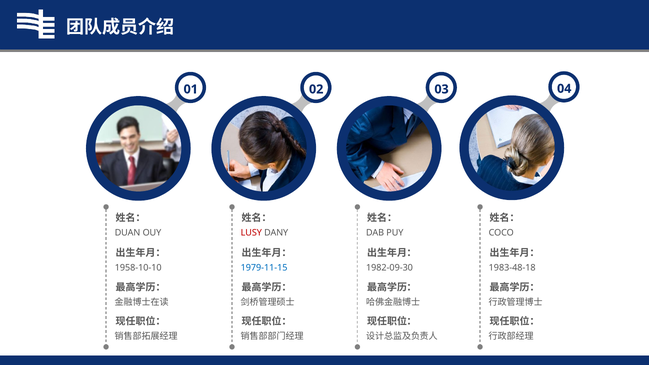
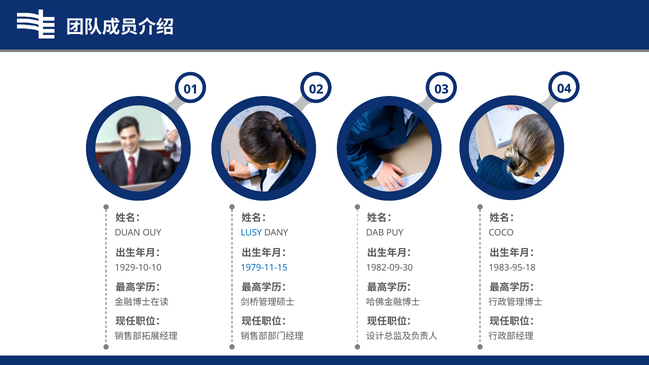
LUSY colour: red -> blue
1958-10-10: 1958-10-10 -> 1929-10-10
1983-48-18: 1983-48-18 -> 1983-95-18
